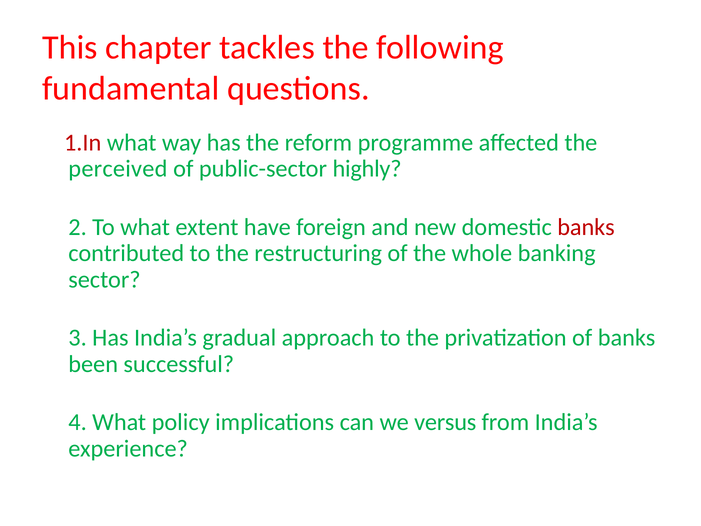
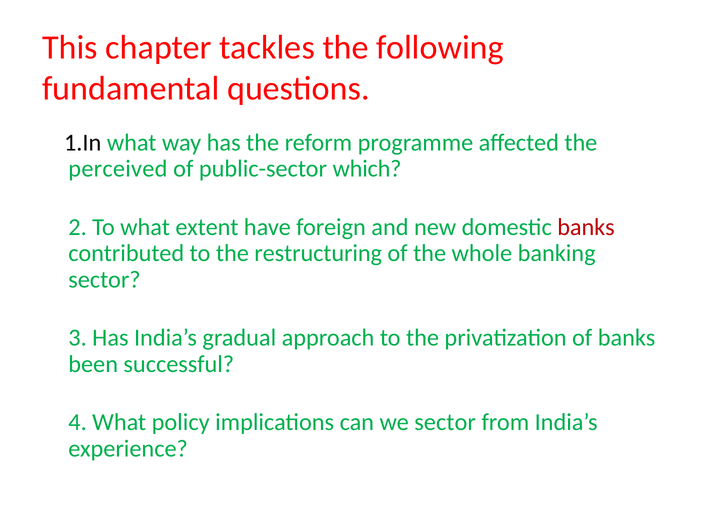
1.In colour: red -> black
highly: highly -> which
we versus: versus -> sector
